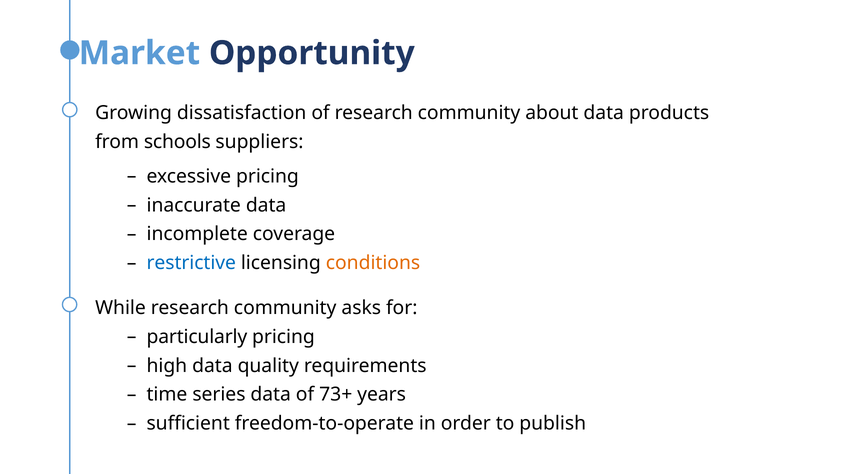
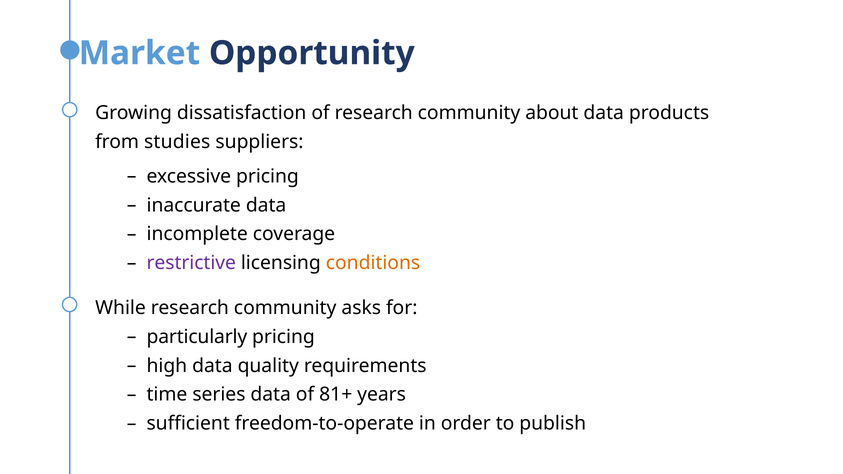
schools: schools -> studies
restrictive colour: blue -> purple
73+: 73+ -> 81+
